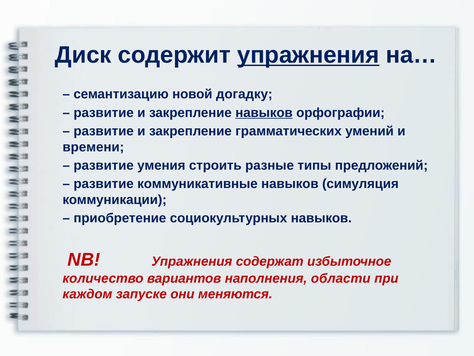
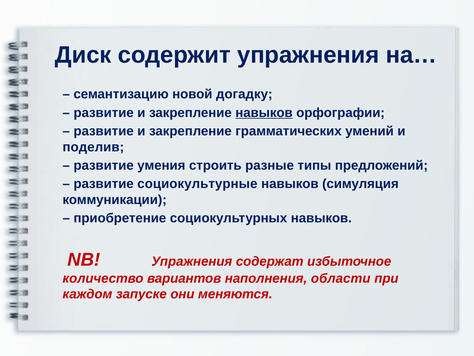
упражнения at (308, 55) underline: present -> none
времени: времени -> поделив
коммуникативные: коммуникативные -> социокультурные
